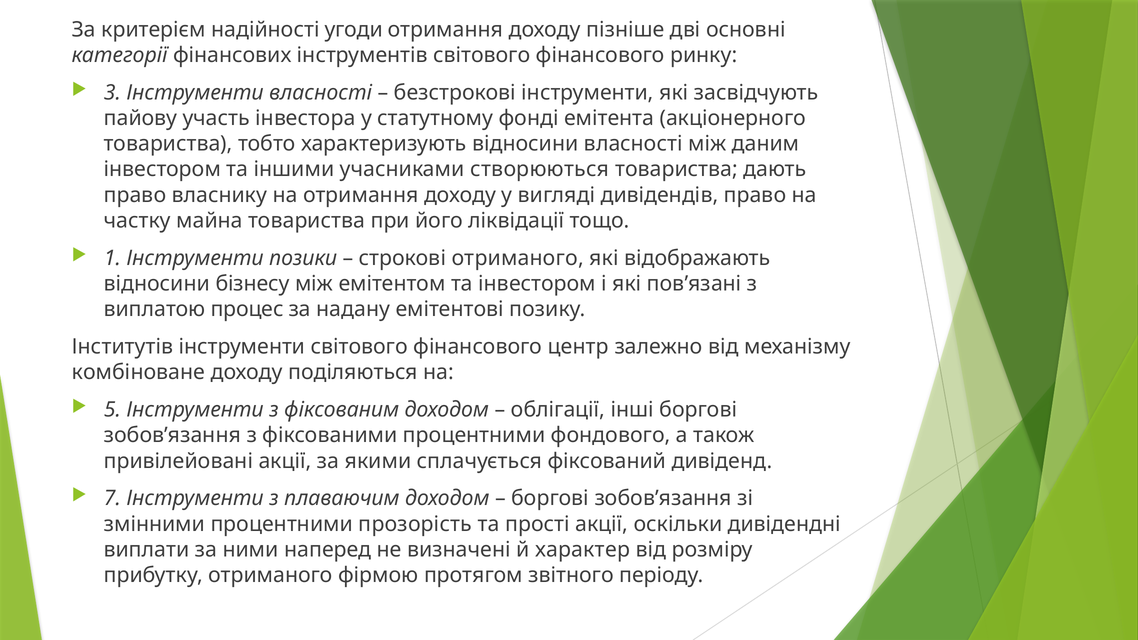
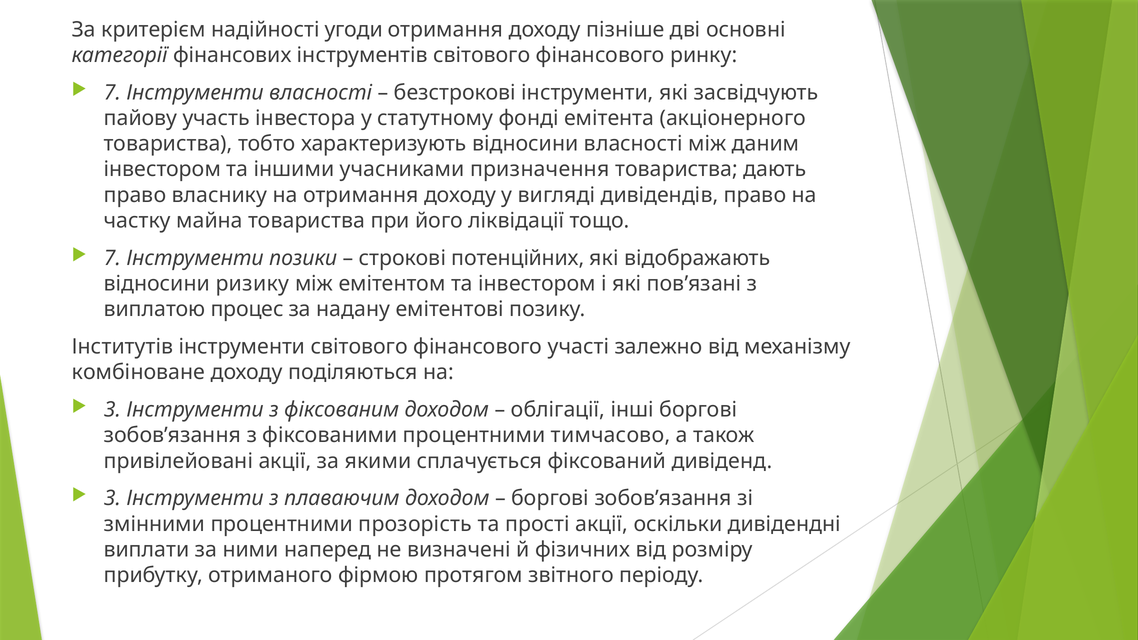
3 at (112, 93): 3 -> 7
створюються: створюються -> призначення
1 at (112, 258): 1 -> 7
строкові отриманого: отриманого -> потенційних
бізнесу: бізнесу -> ризику
центр: центр -> участі
5 at (112, 410): 5 -> 3
фондового: фондового -> тимчасово
7 at (112, 499): 7 -> 3
характер: характер -> фізичних
